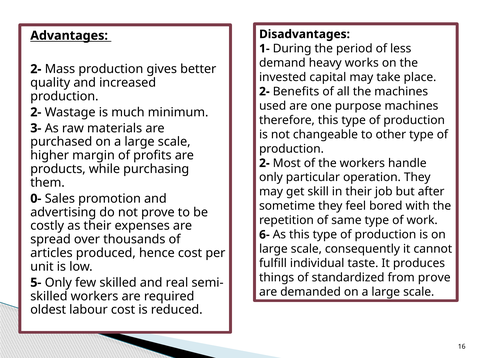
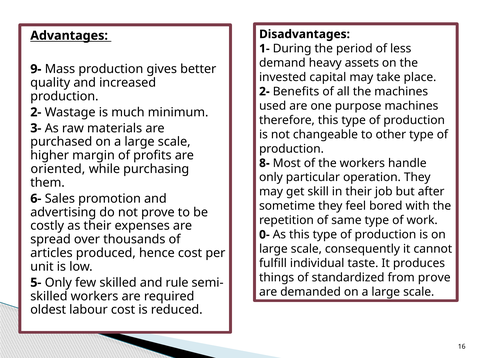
works: works -> assets
2- at (36, 69): 2- -> 9-
2- at (264, 163): 2- -> 8-
products: products -> oriented
0-: 0- -> 6-
6-: 6- -> 0-
real: real -> rule
